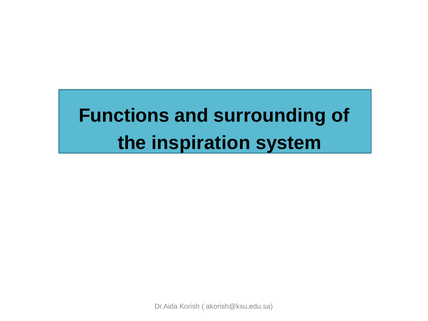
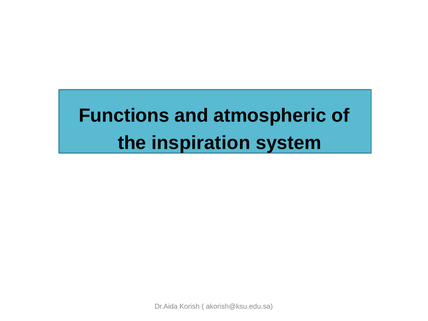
surrounding: surrounding -> atmospheric
